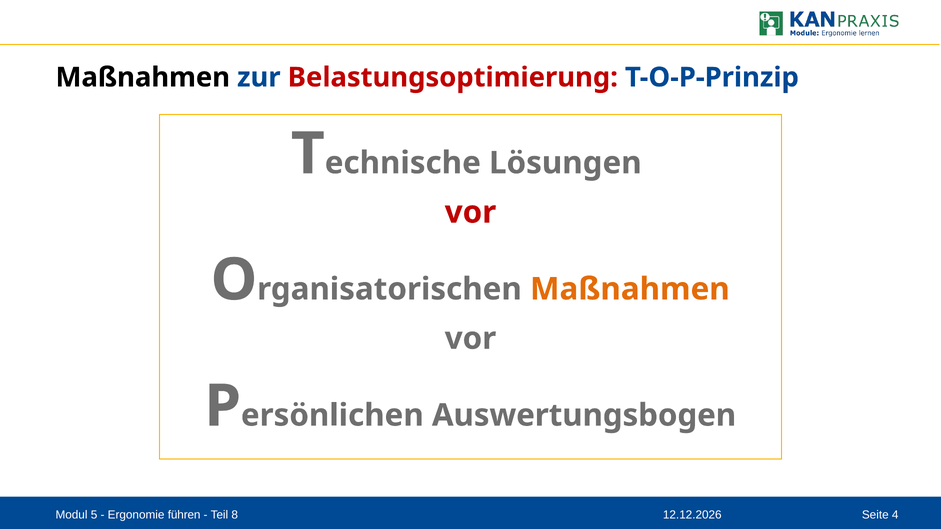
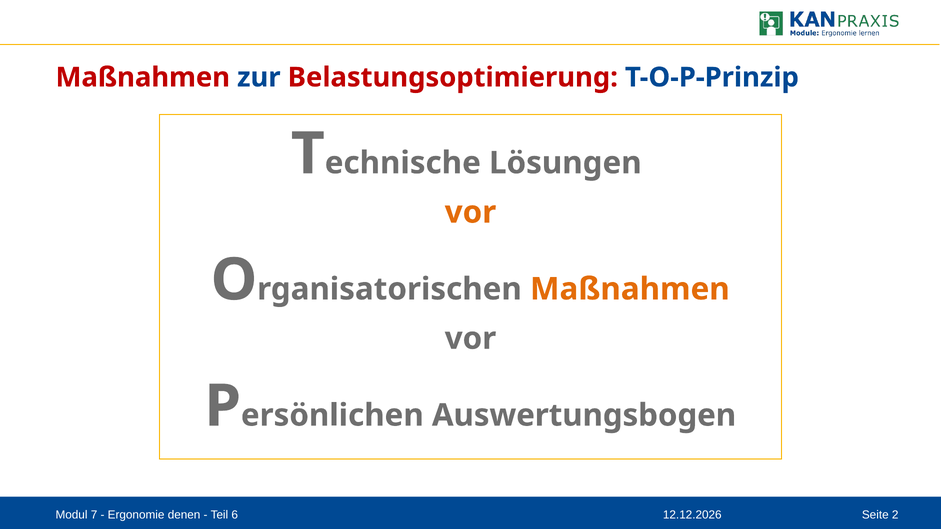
Maßnahmen at (143, 77) colour: black -> red
vor at (470, 212) colour: red -> orange
5: 5 -> 7
führen: führen -> denen
8: 8 -> 6
4: 4 -> 2
